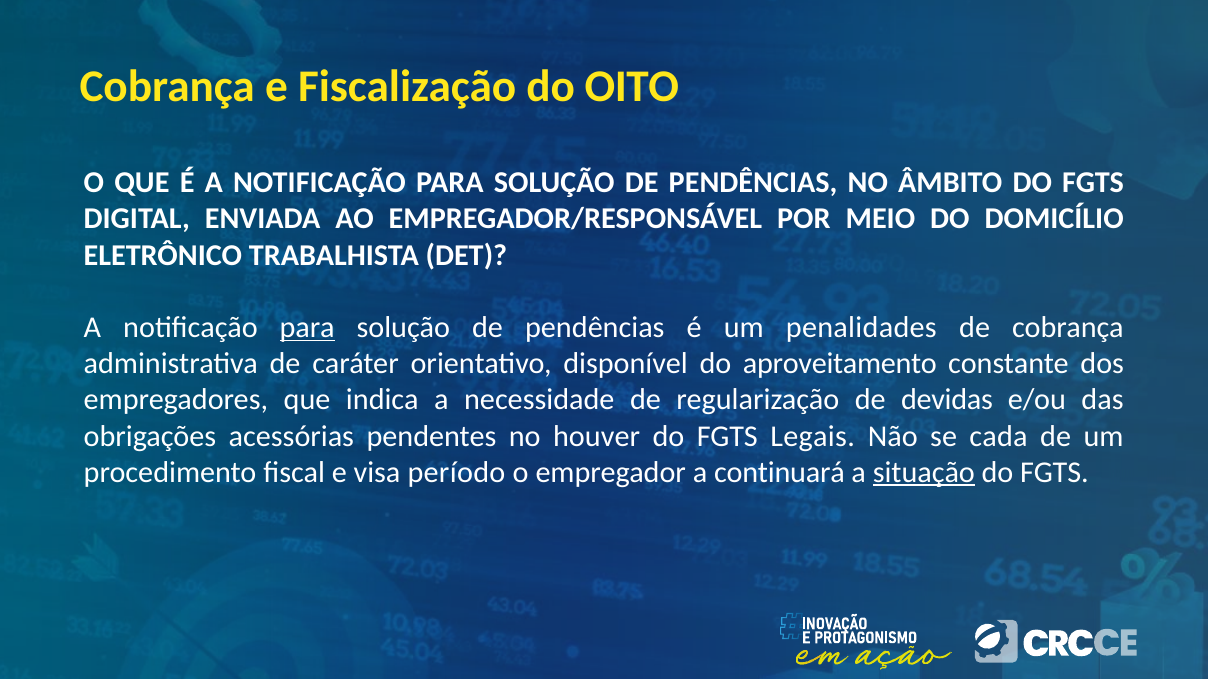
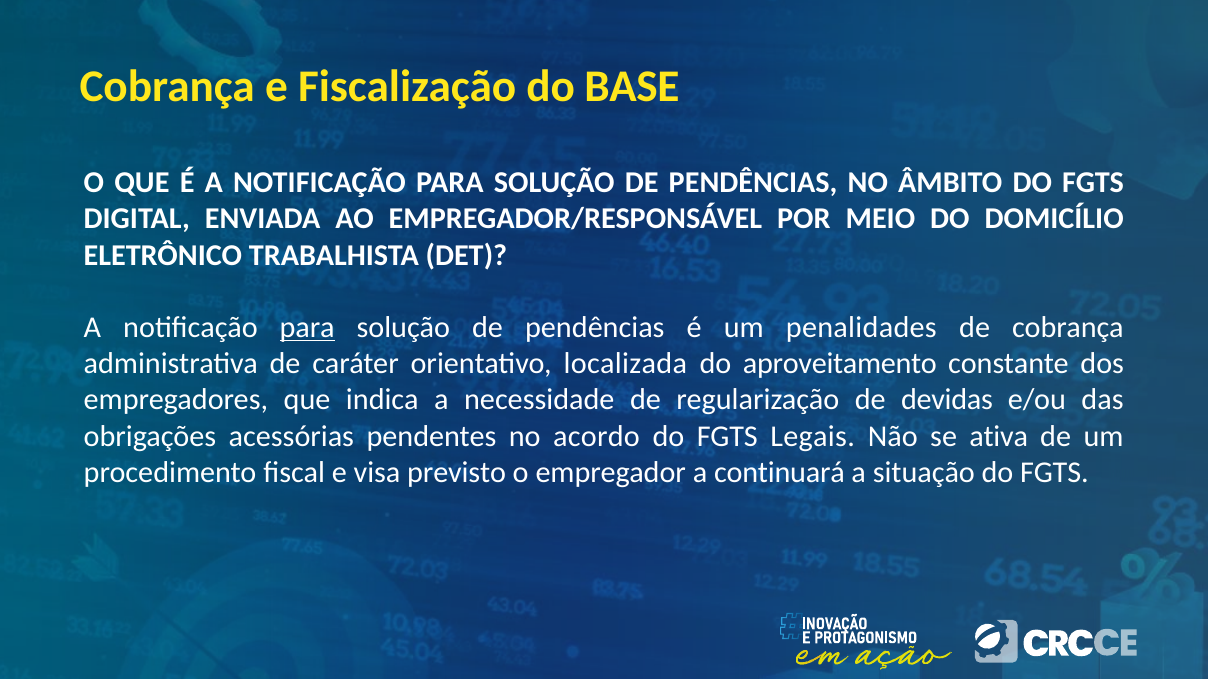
OITO: OITO -> BASE
disponível: disponível -> localizada
houver: houver -> acordo
cada: cada -> ativa
período: período -> previsto
situação underline: present -> none
